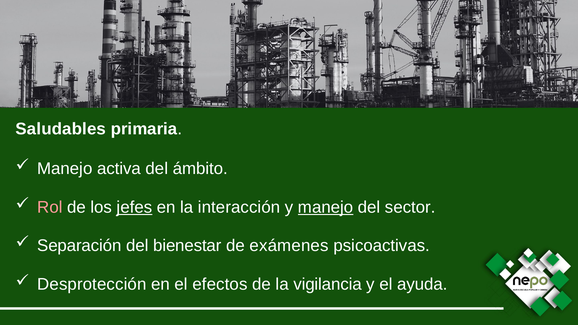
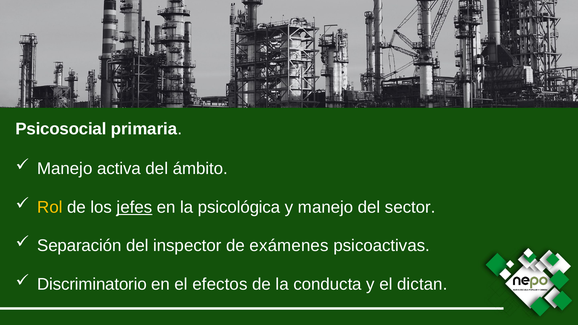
Saludables: Saludables -> Psicosocial
Rol colour: pink -> yellow
interacción: interacción -> psicológica
manejo at (326, 207) underline: present -> none
bienestar: bienestar -> inspector
Desprotección: Desprotección -> Discriminatorio
vigilancia: vigilancia -> conducta
ayuda: ayuda -> dictan
